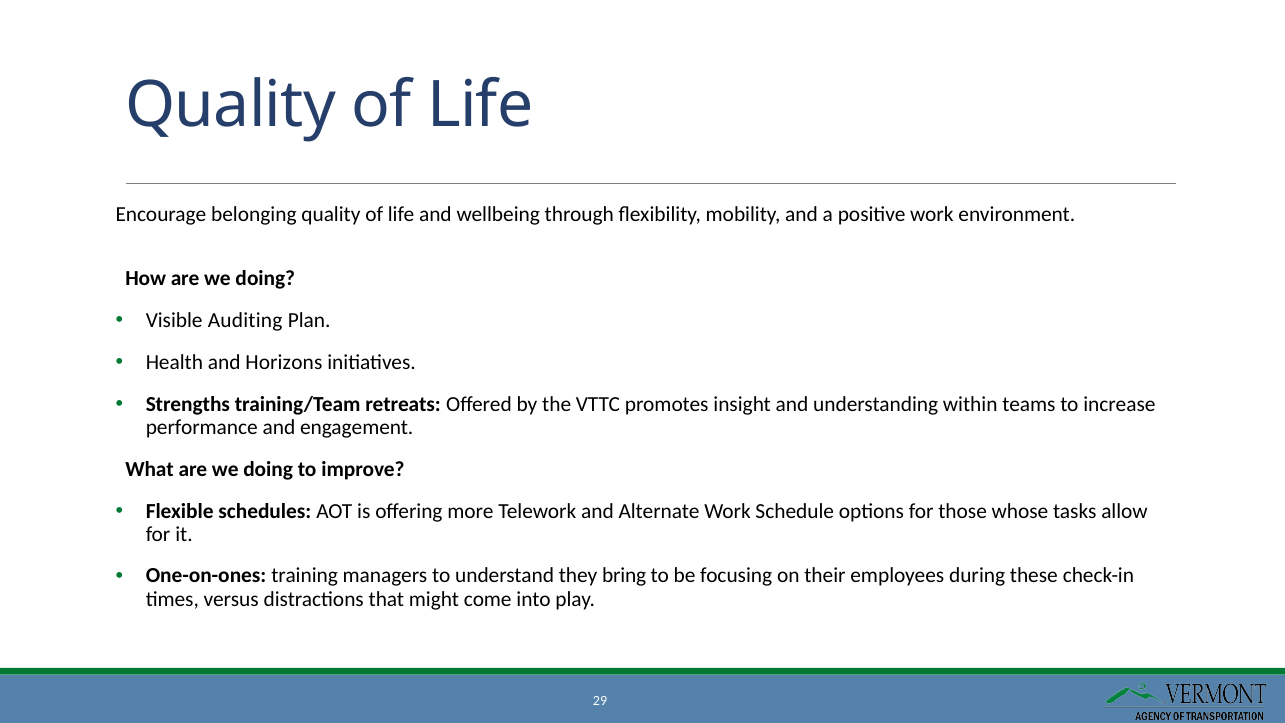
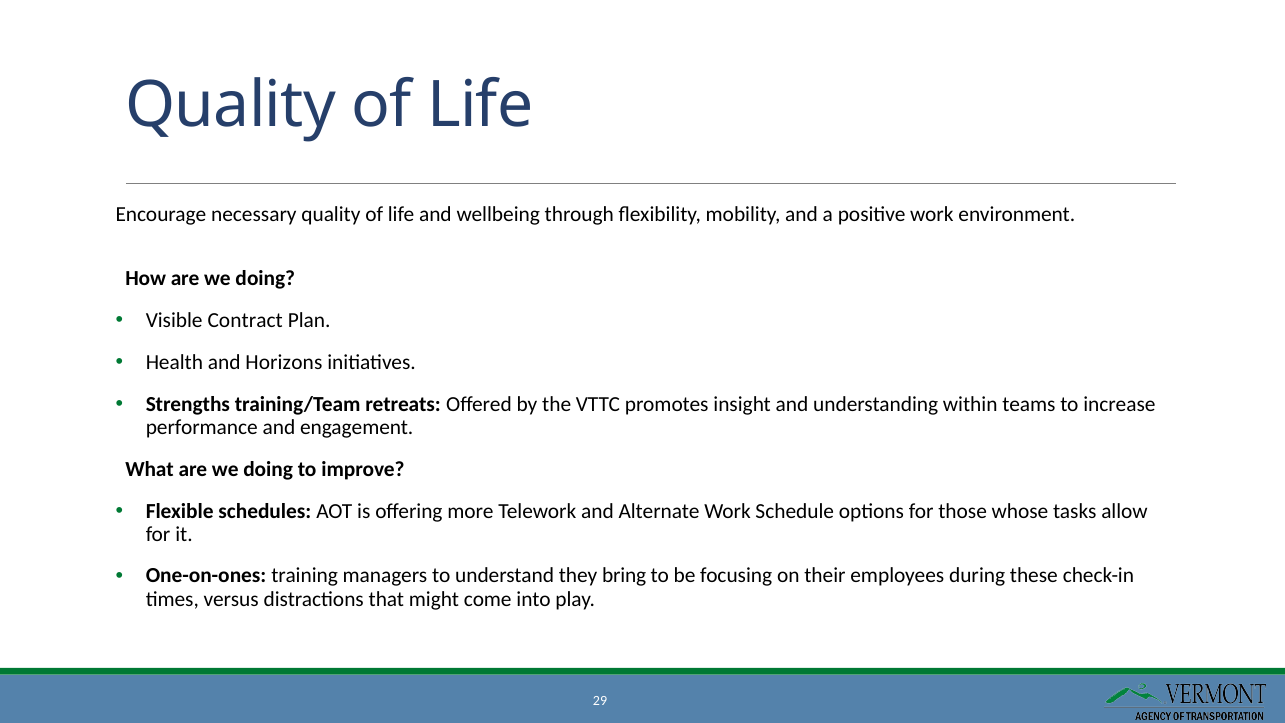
belonging: belonging -> necessary
Auditing: Auditing -> Contract
